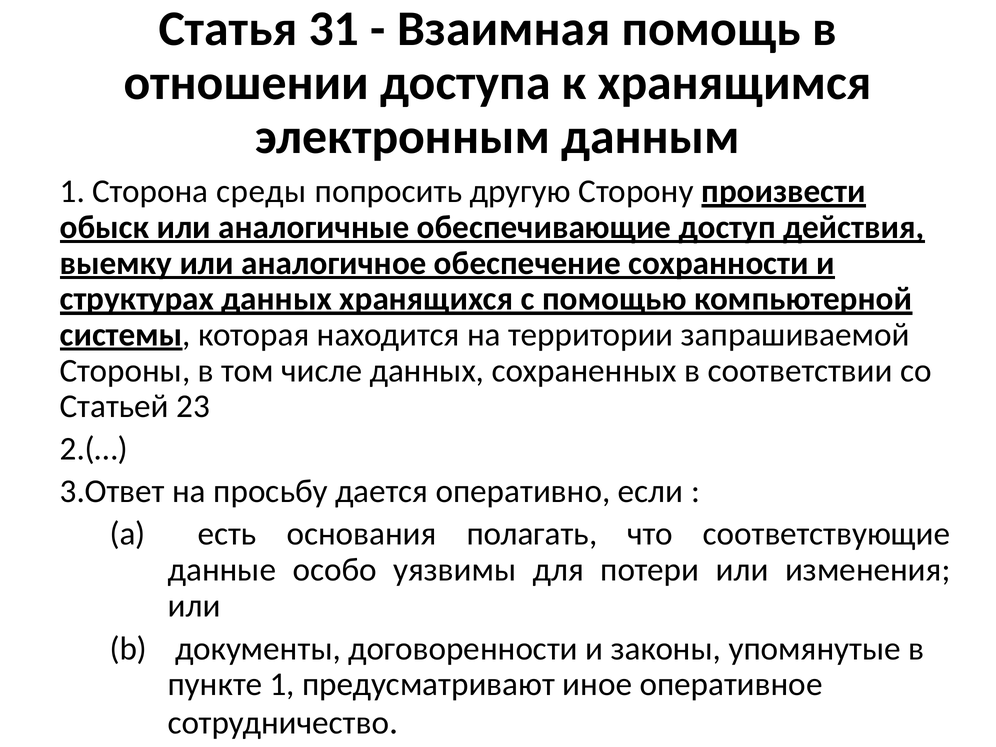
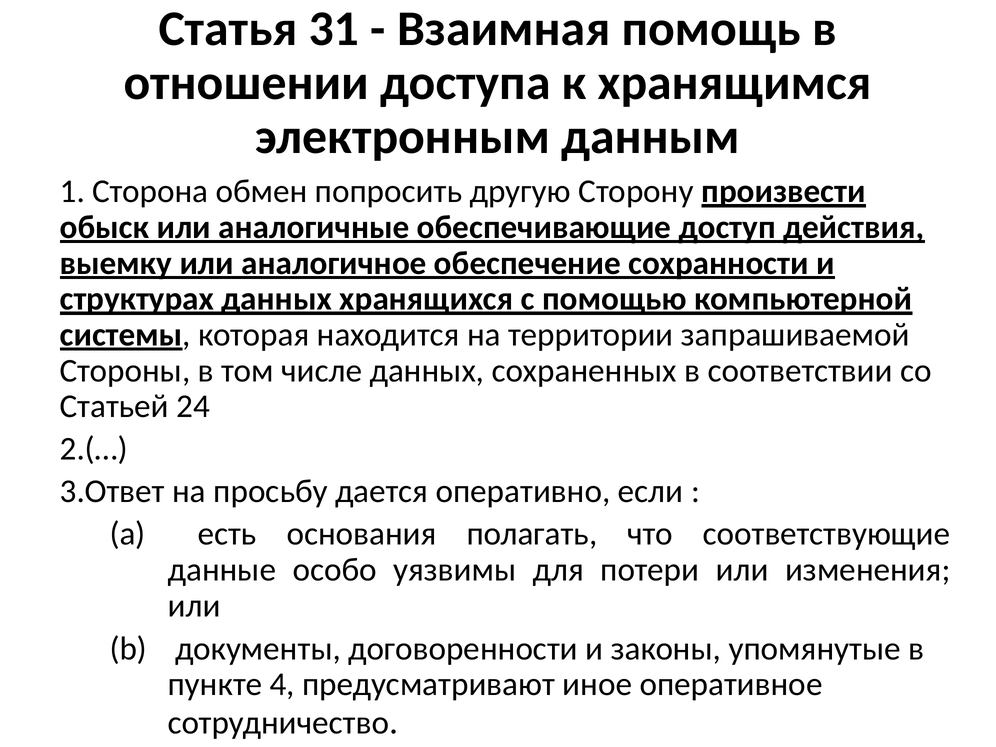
среды: среды -> обмен
23: 23 -> 24
пункте 1: 1 -> 4
